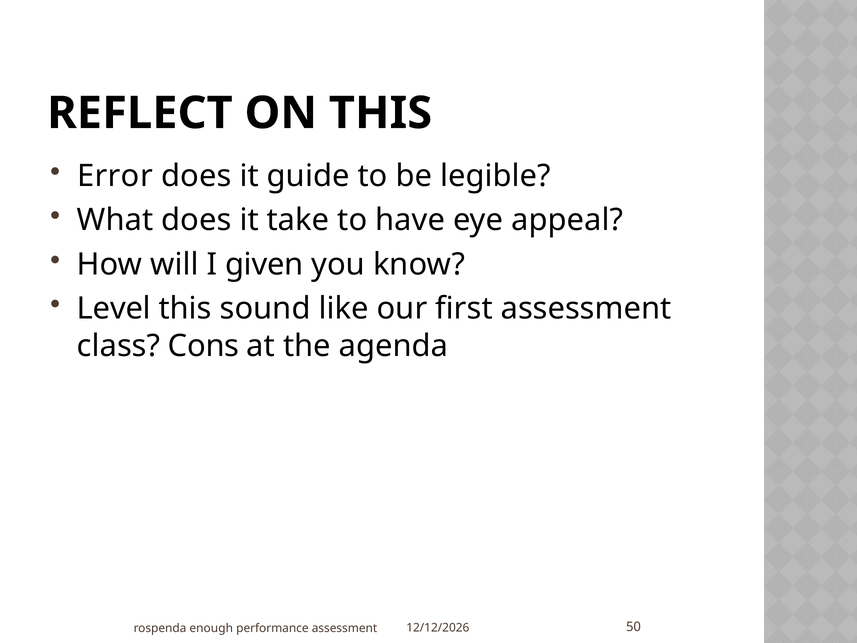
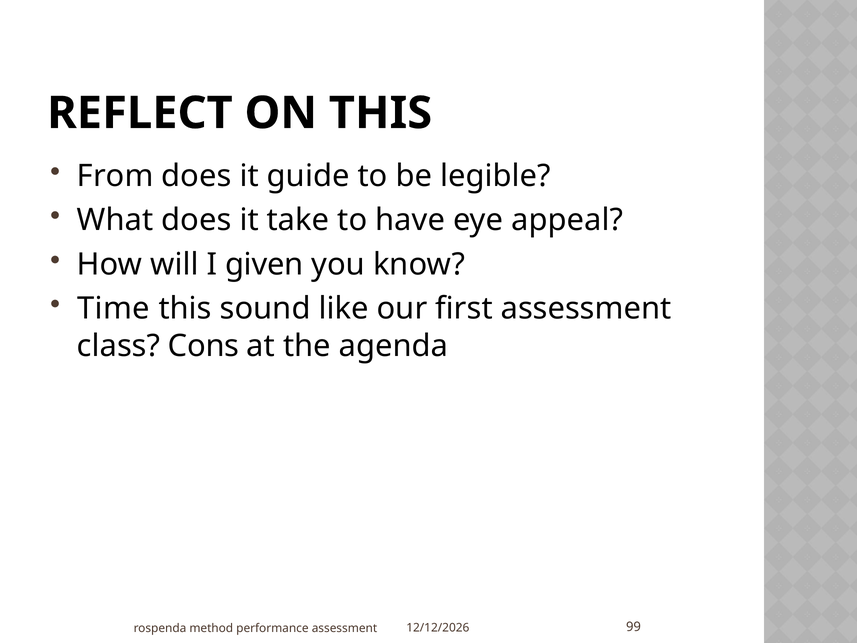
Error: Error -> From
Level: Level -> Time
enough: enough -> method
50: 50 -> 99
